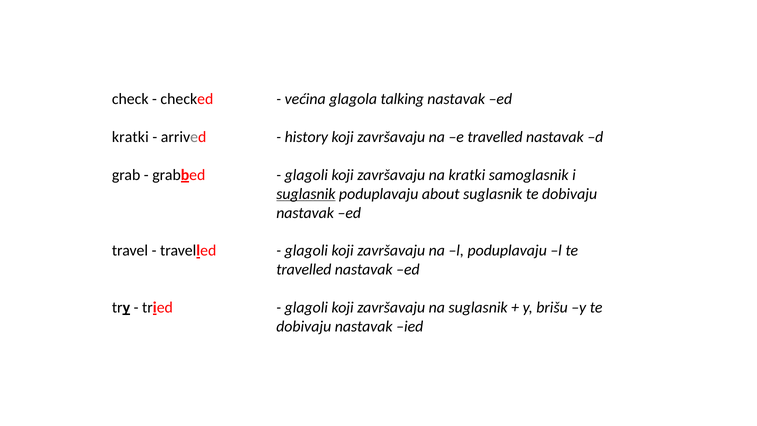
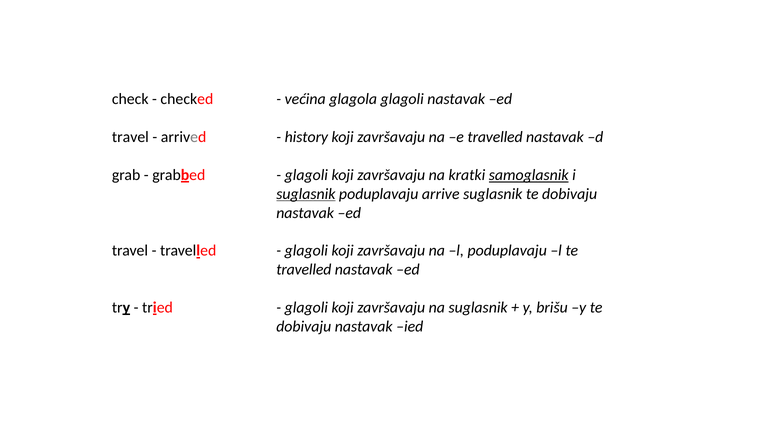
glagola talking: talking -> glagoli
kratki at (130, 137): kratki -> travel
samoglasnik underline: none -> present
about: about -> arrive
